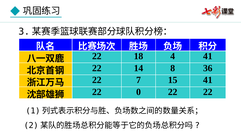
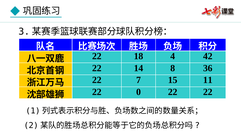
4 41: 41 -> 42
15 41: 41 -> 11
